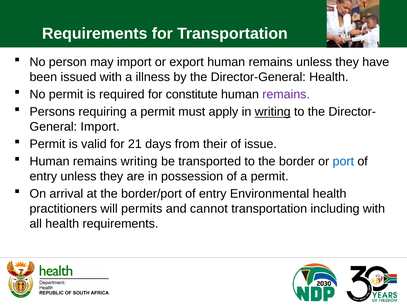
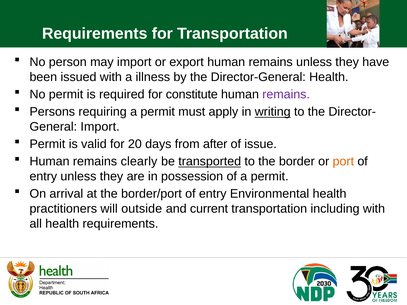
21: 21 -> 20
their: their -> after
remains writing: writing -> clearly
transported underline: none -> present
port colour: blue -> orange
permits: permits -> outside
cannot: cannot -> current
